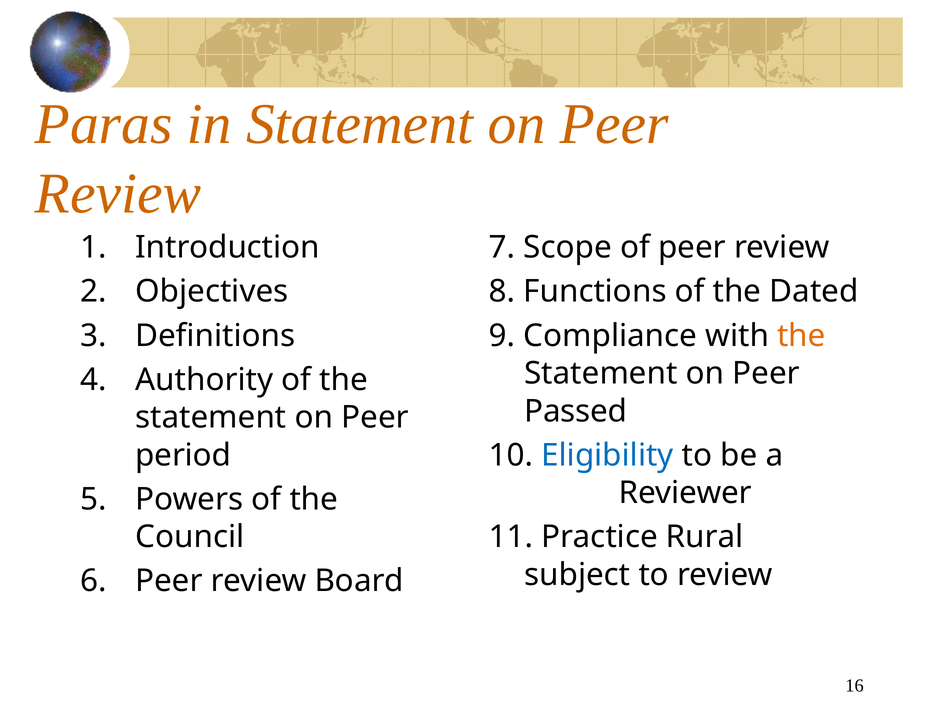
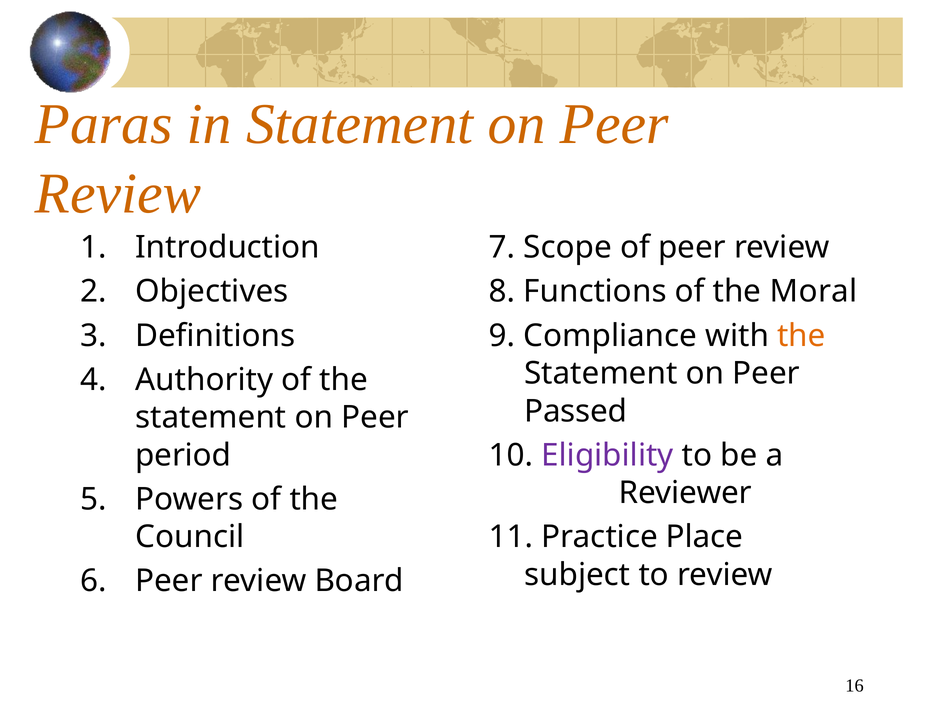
Dated: Dated -> Moral
Eligibility colour: blue -> purple
Rural: Rural -> Place
